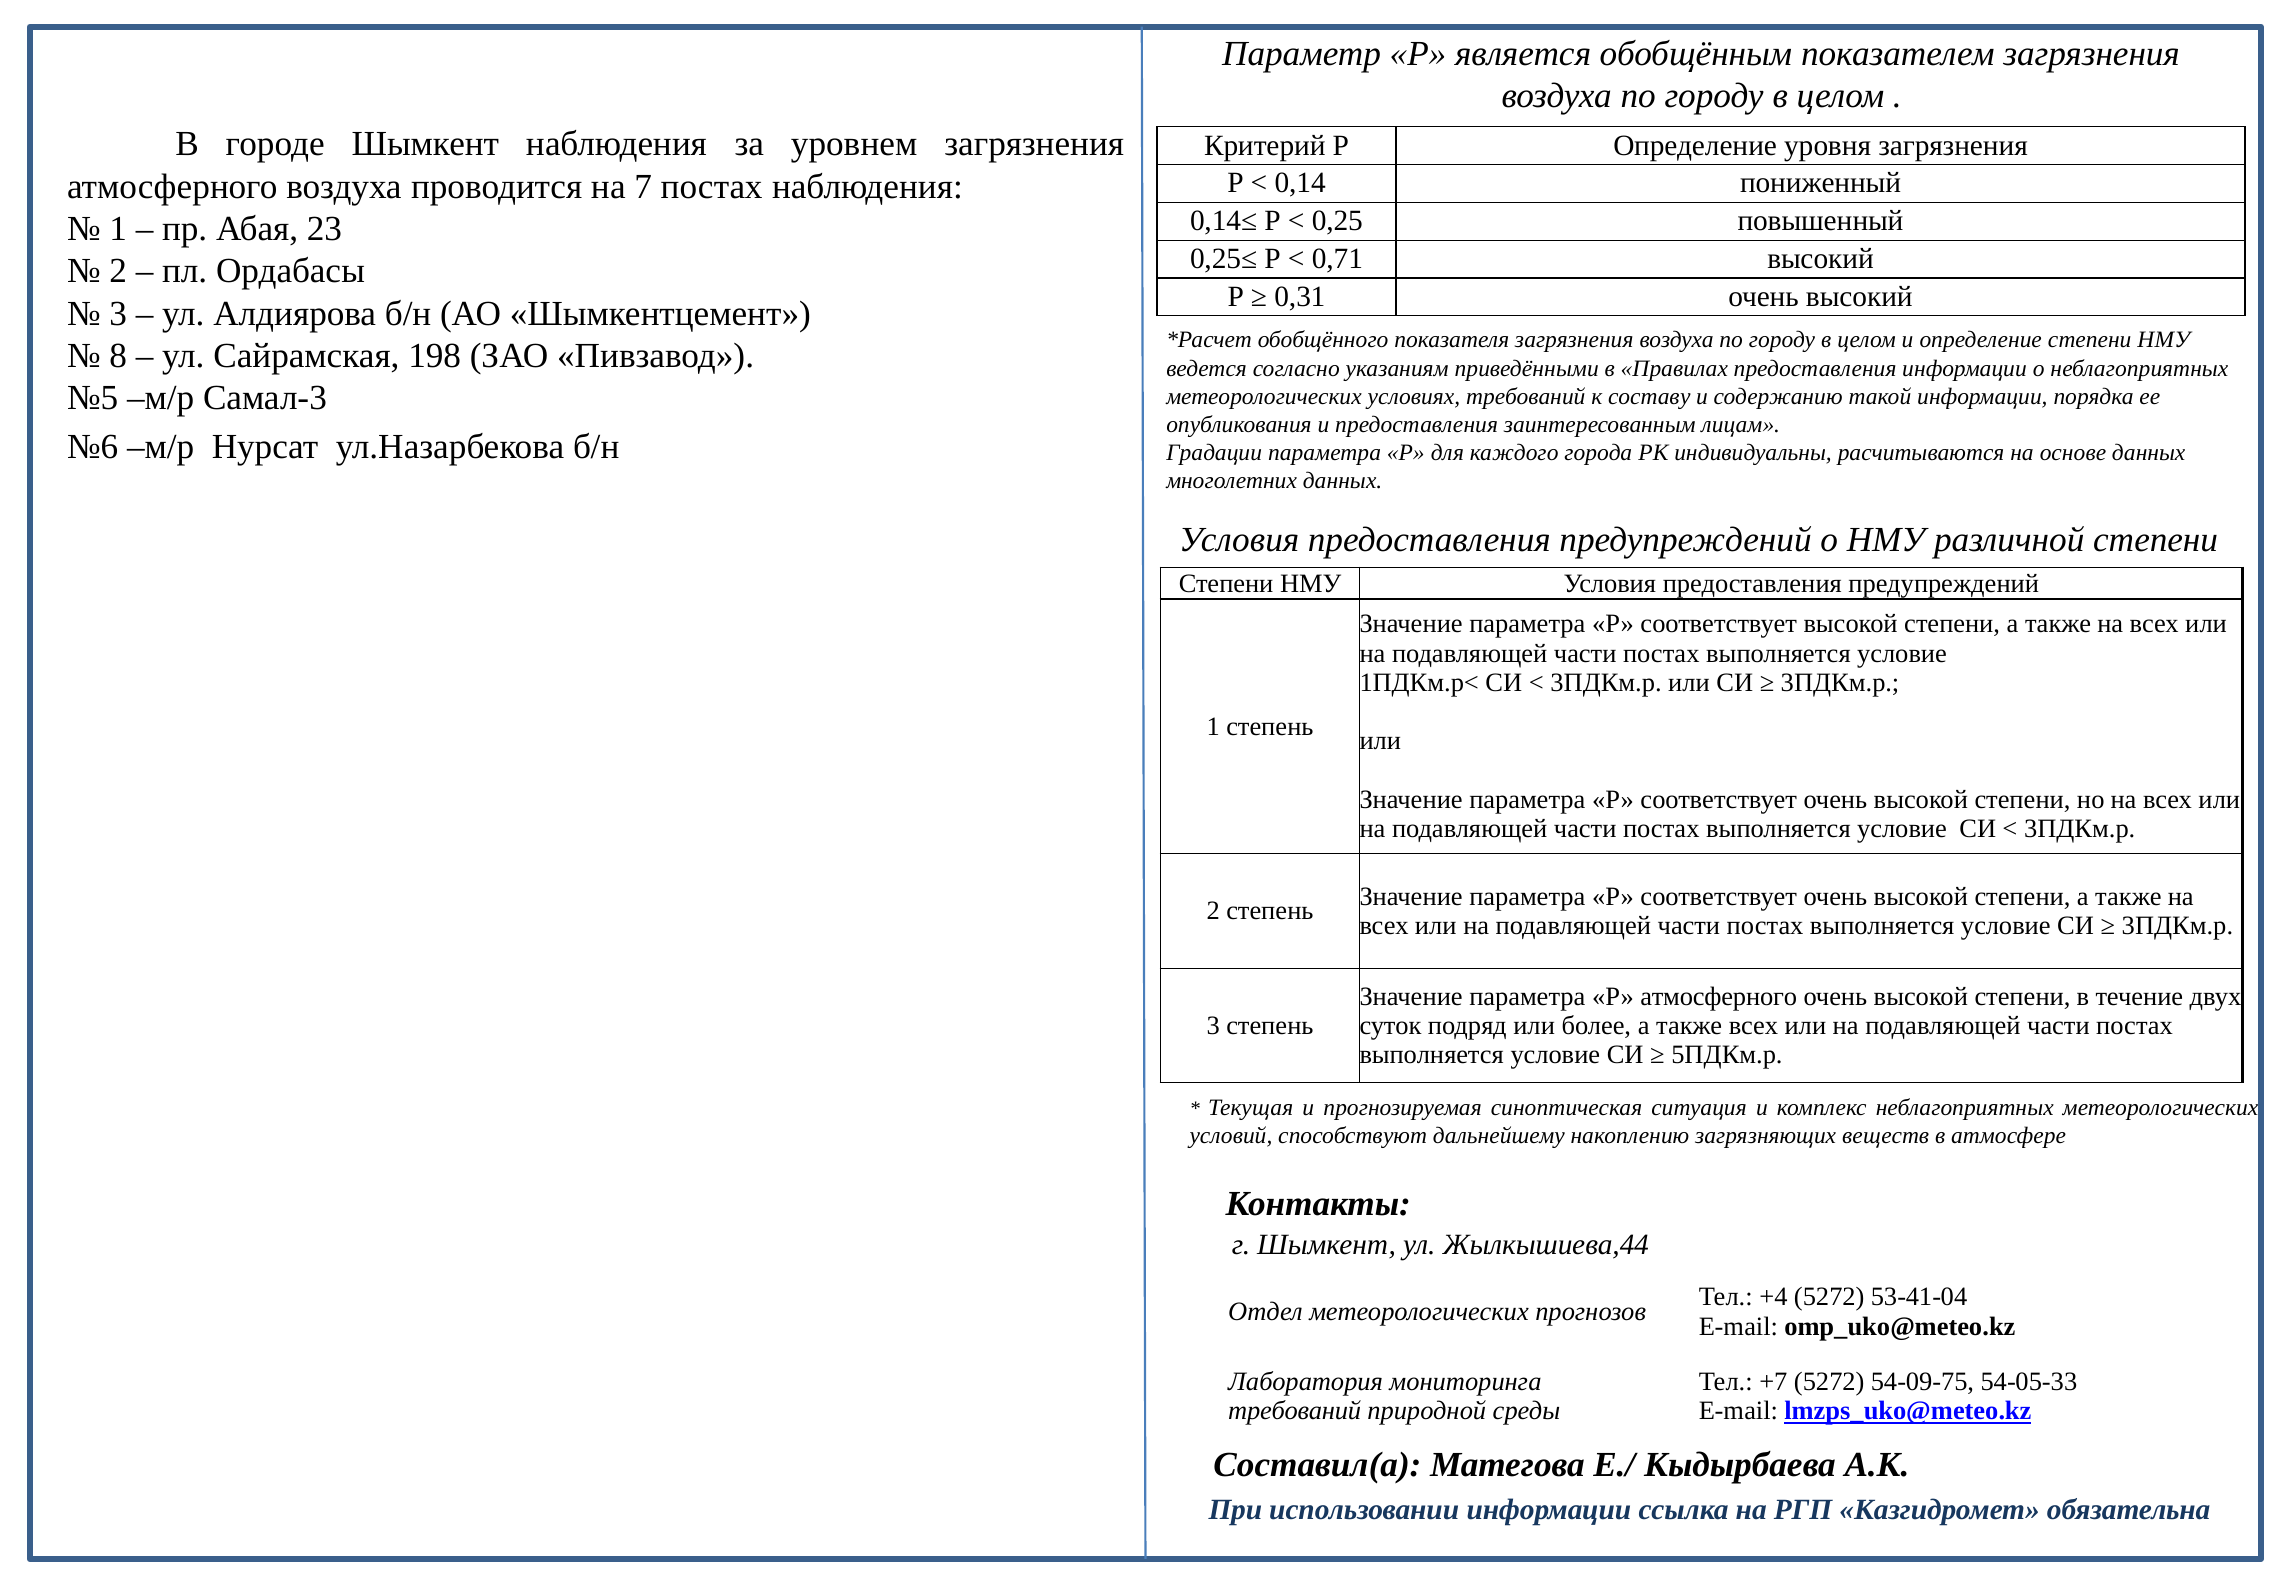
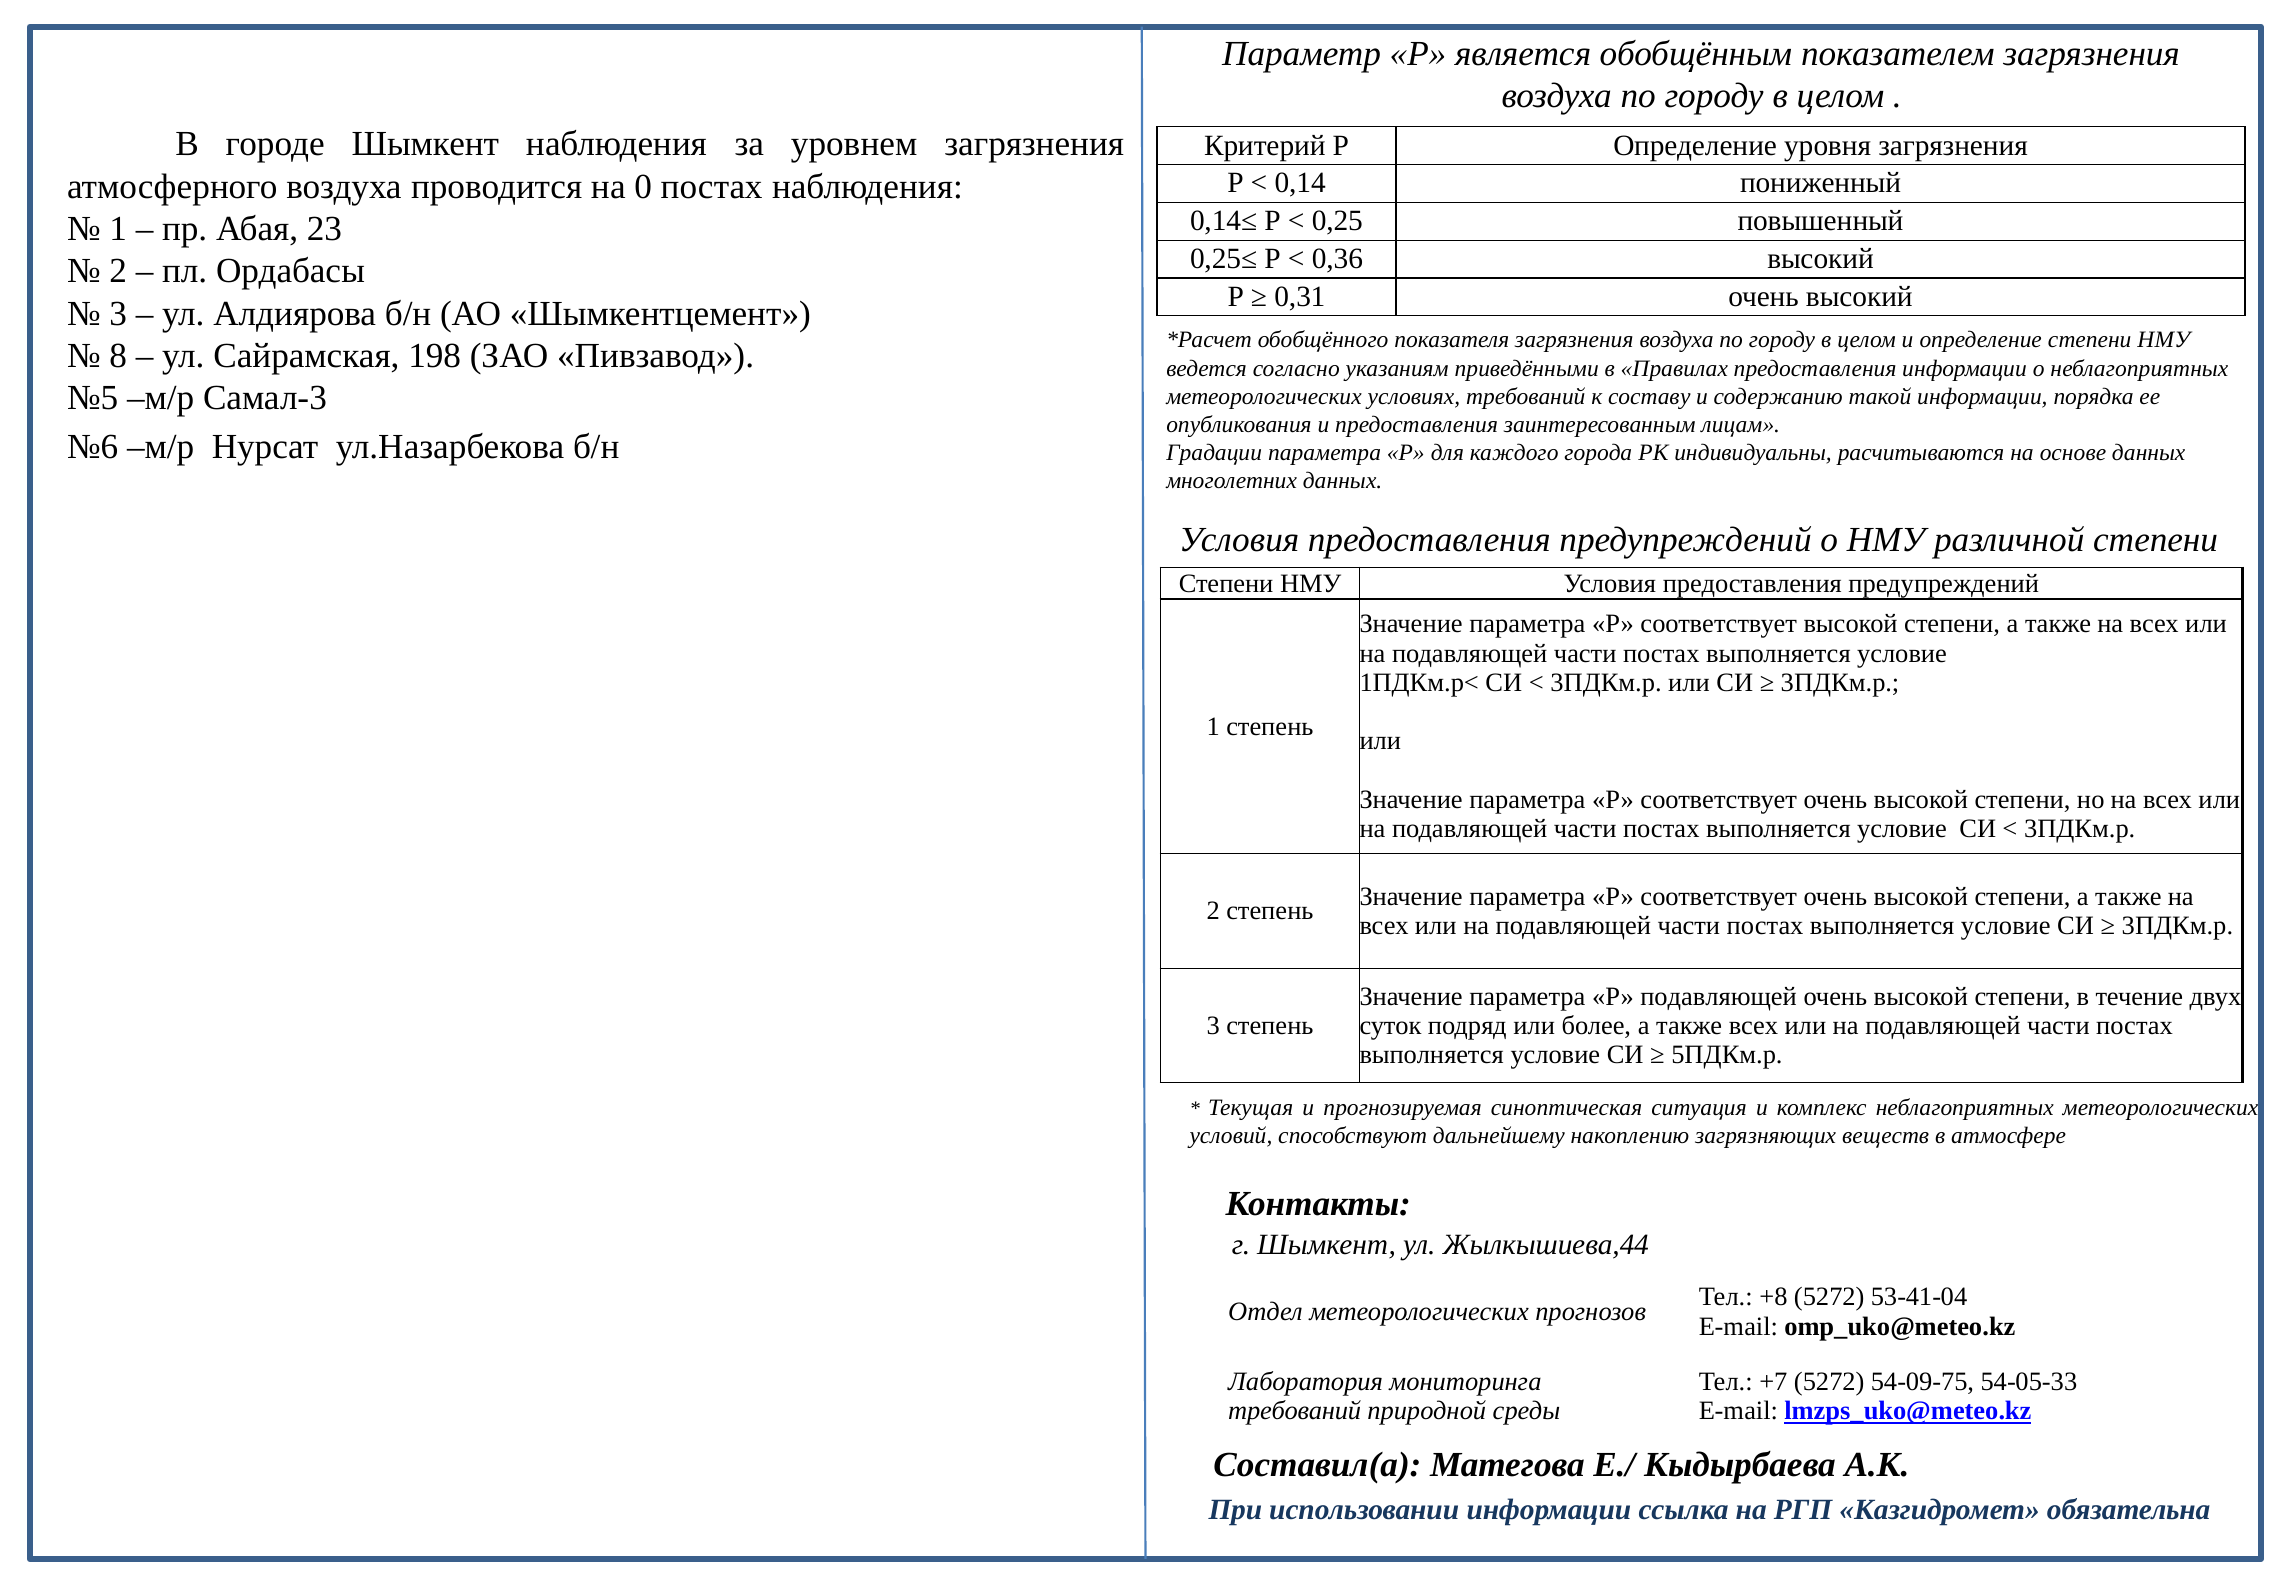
7: 7 -> 0
0,71: 0,71 -> 0,36
Р атмосферного: атмосферного -> подавляющей
+4: +4 -> +8
